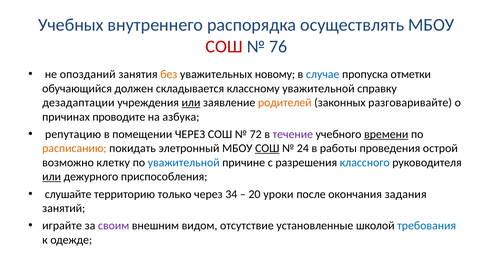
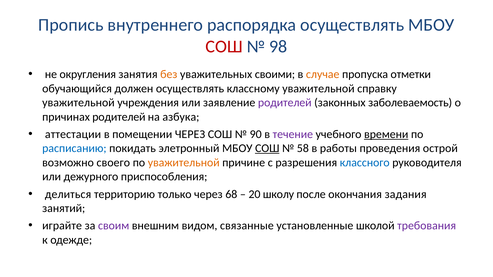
Учебных: Учебных -> Пропись
76: 76 -> 98
опозданий: опозданий -> округления
новому: новому -> своими
случае colour: blue -> orange
должен складывается: складывается -> осуществлять
дезадаптации at (78, 103): дезадаптации -> уважительной
или at (191, 103) underline: present -> none
родителей at (285, 103) colour: orange -> purple
разговаривайте: разговаривайте -> заболеваемость
причинах проводите: проводите -> родителей
репутацию: репутацию -> аттестации
72: 72 -> 90
расписанию colour: orange -> blue
24: 24 -> 58
клетку: клетку -> своего
уважительной at (184, 163) colour: blue -> orange
или at (52, 177) underline: present -> none
слушайте: слушайте -> делиться
34: 34 -> 68
уроки: уроки -> школу
отсутствие: отсутствие -> связанные
требования colour: blue -> purple
